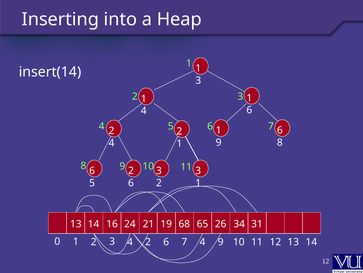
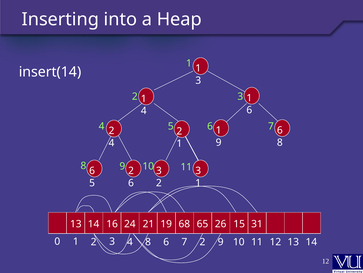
34: 34 -> 15
3 4 2: 2 -> 8
7 4: 4 -> 2
